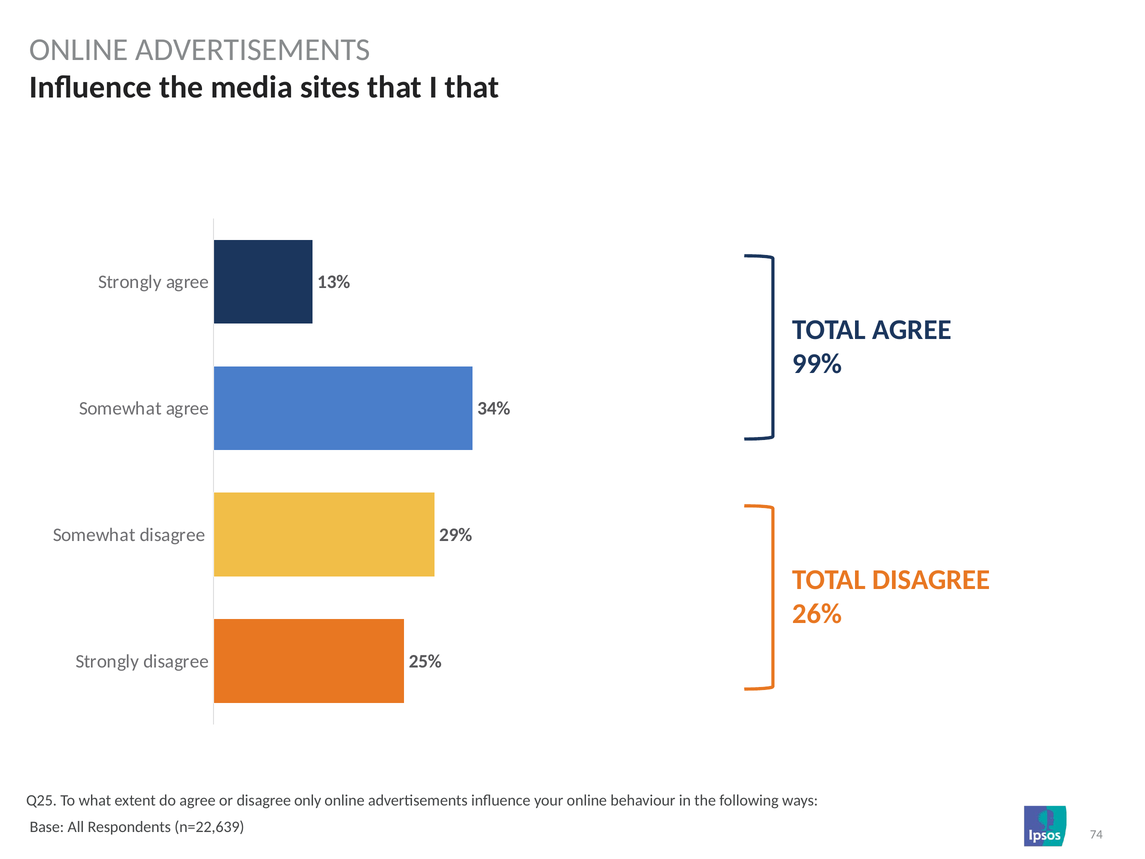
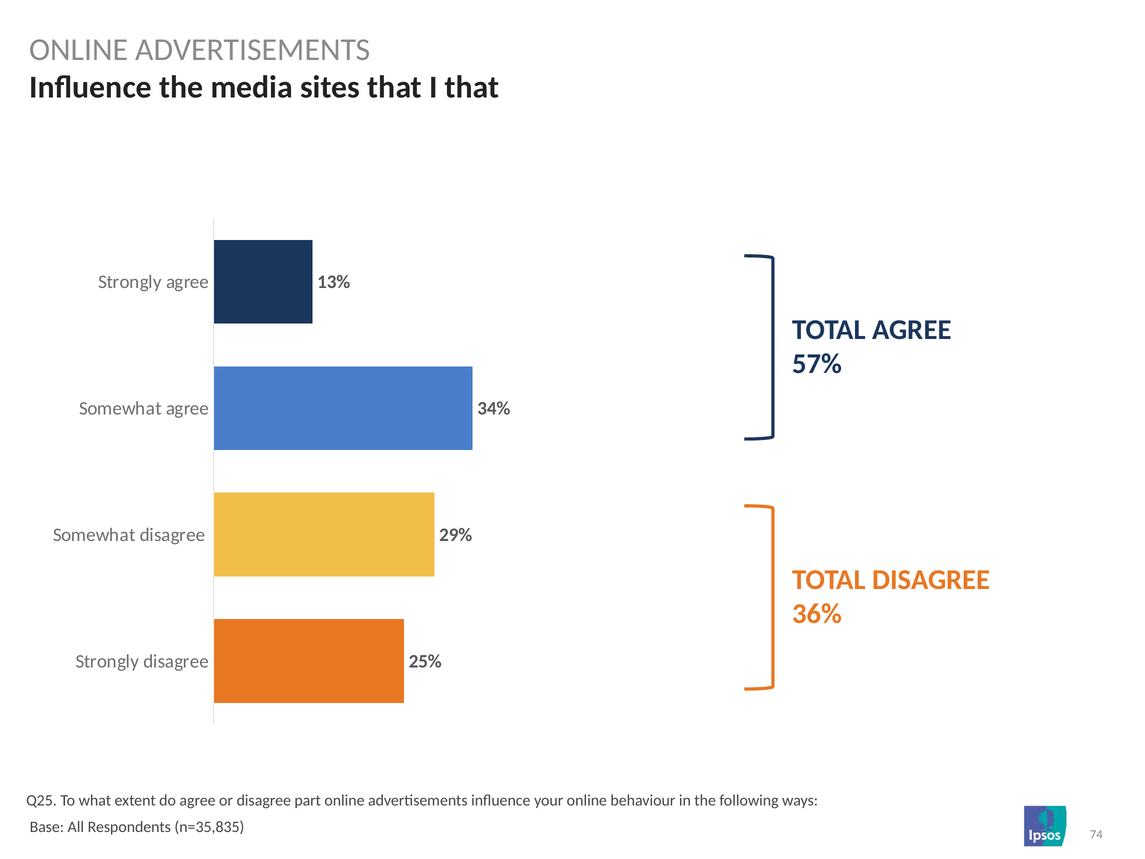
99%: 99% -> 57%
26%: 26% -> 36%
only: only -> part
n=22,639: n=22,639 -> n=35,835
